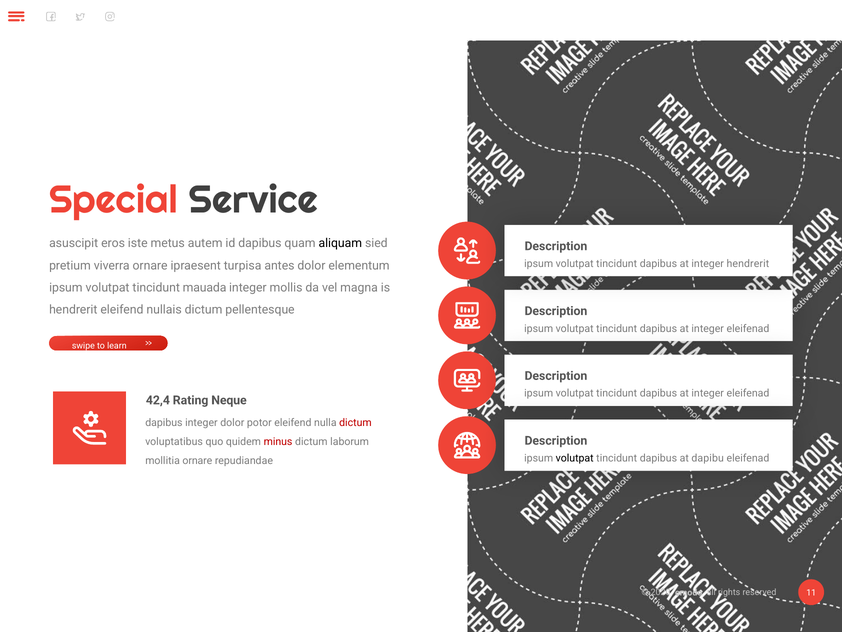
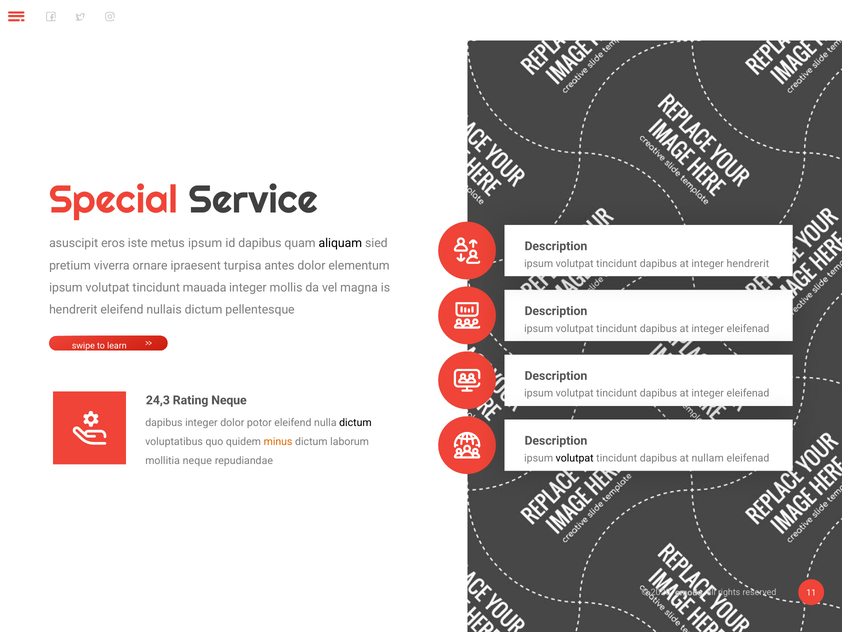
metus autem: autem -> ipsum
42,4: 42,4 -> 24,3
dictum at (355, 423) colour: red -> black
minus colour: red -> orange
dapibu: dapibu -> nullam
mollitia ornare: ornare -> neque
